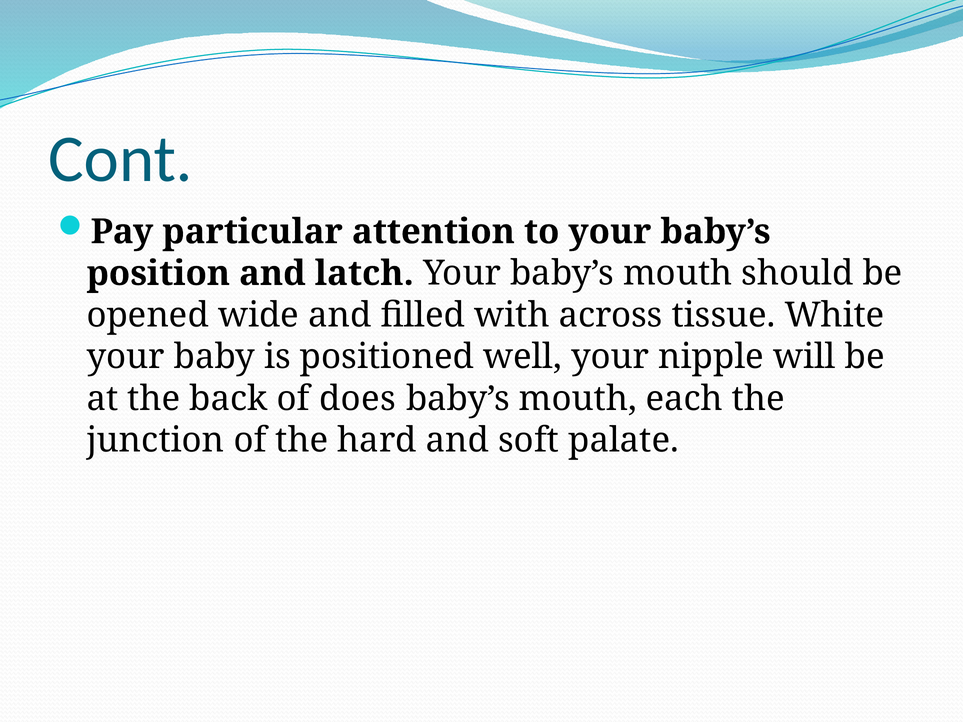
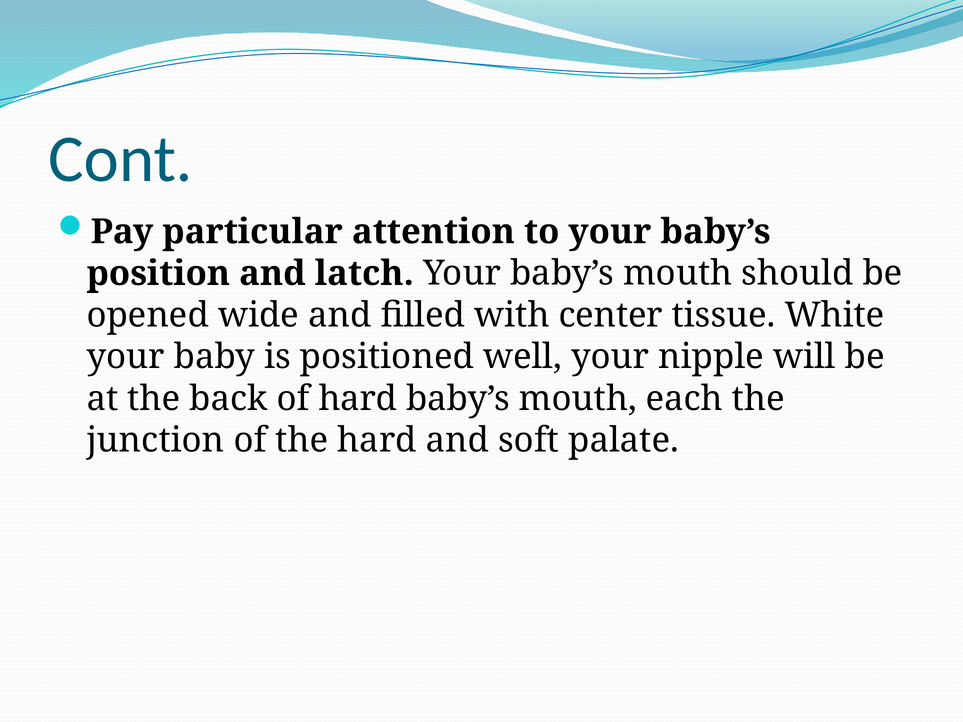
across: across -> center
of does: does -> hard
